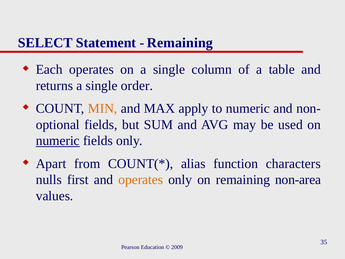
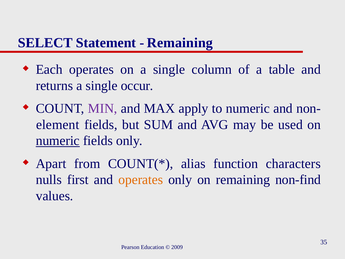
order: order -> occur
MIN colour: orange -> purple
optional: optional -> element
non-area: non-area -> non-find
